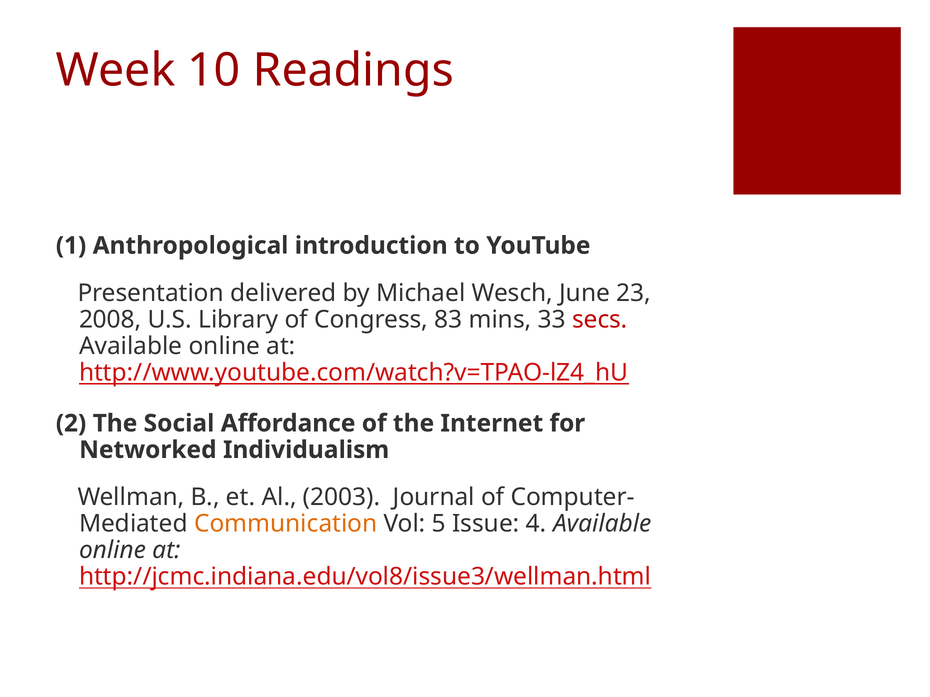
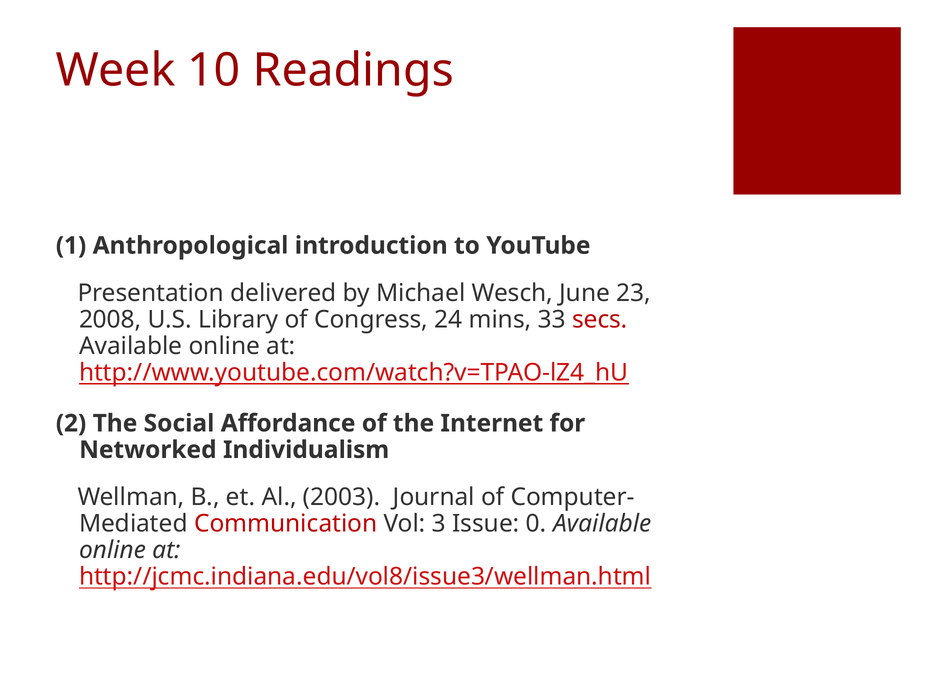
83: 83 -> 24
Communication colour: orange -> red
5: 5 -> 3
4: 4 -> 0
